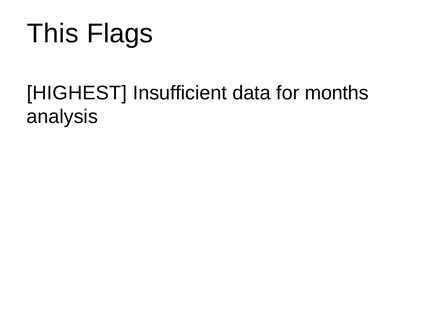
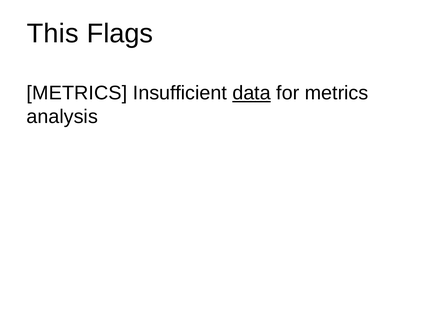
HIGHEST at (77, 93): HIGHEST -> METRICS
data underline: none -> present
for months: months -> metrics
